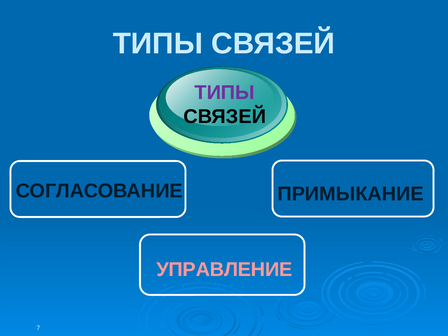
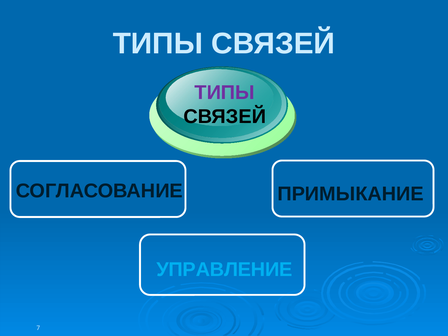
УПРАВЛЕНИЕ colour: pink -> light blue
